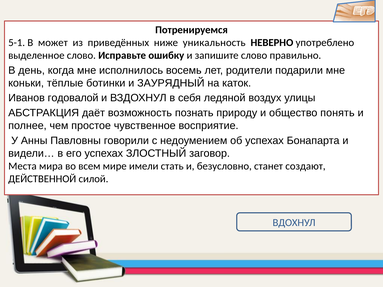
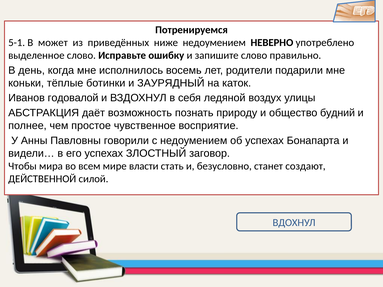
ниже уникальность: уникальность -> недоумением
понять: понять -> будний
Места: Места -> Чтобы
имели: имели -> власти
